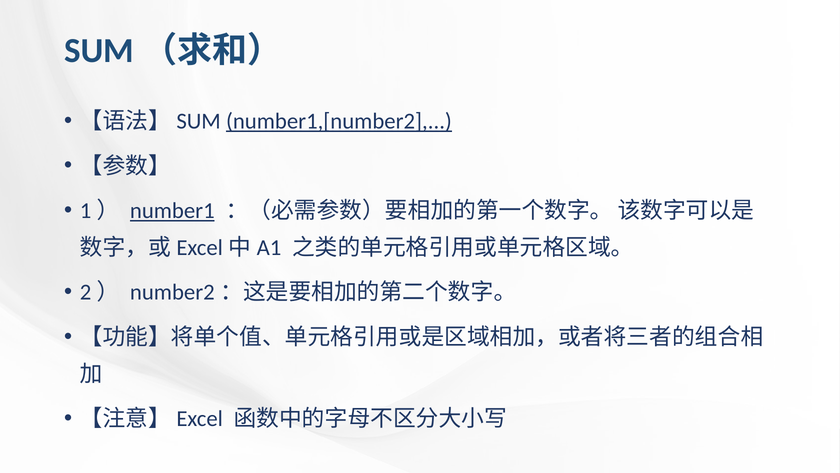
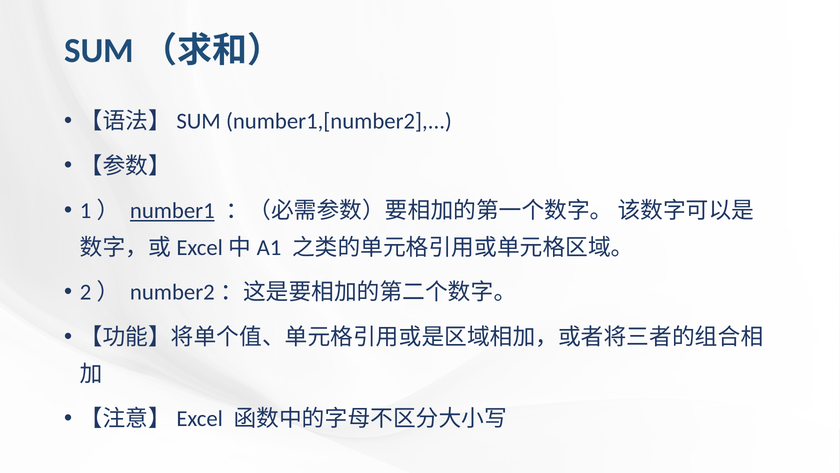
number1,[number2 underline: present -> none
